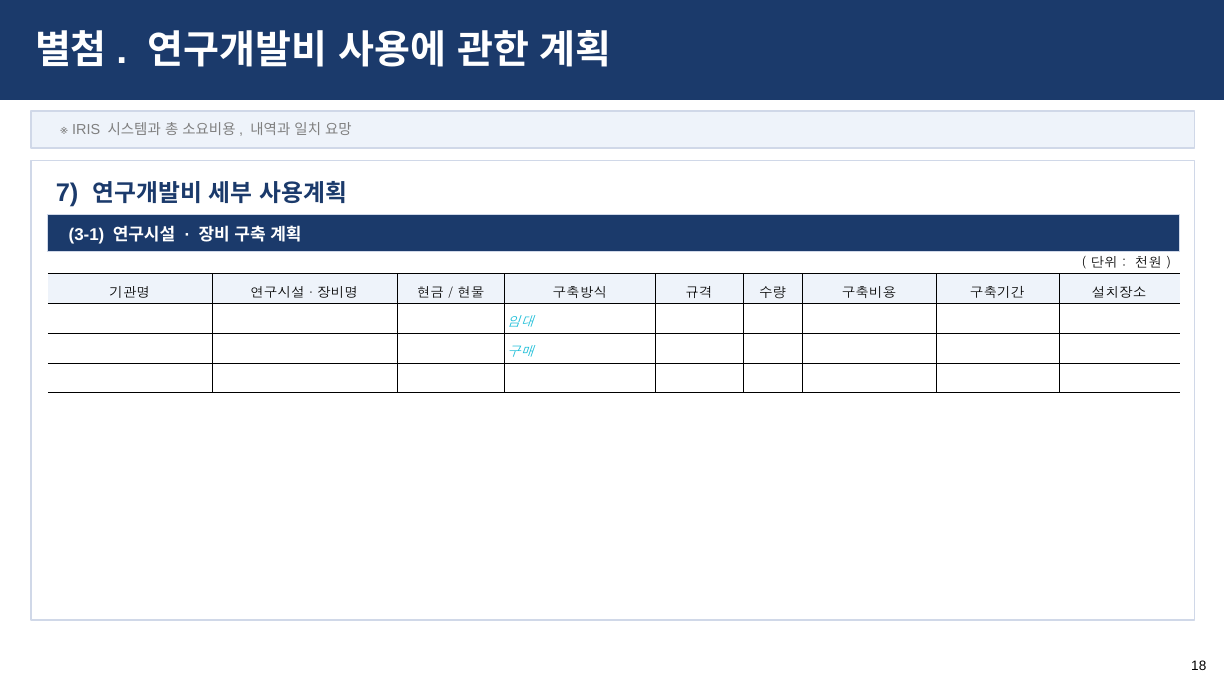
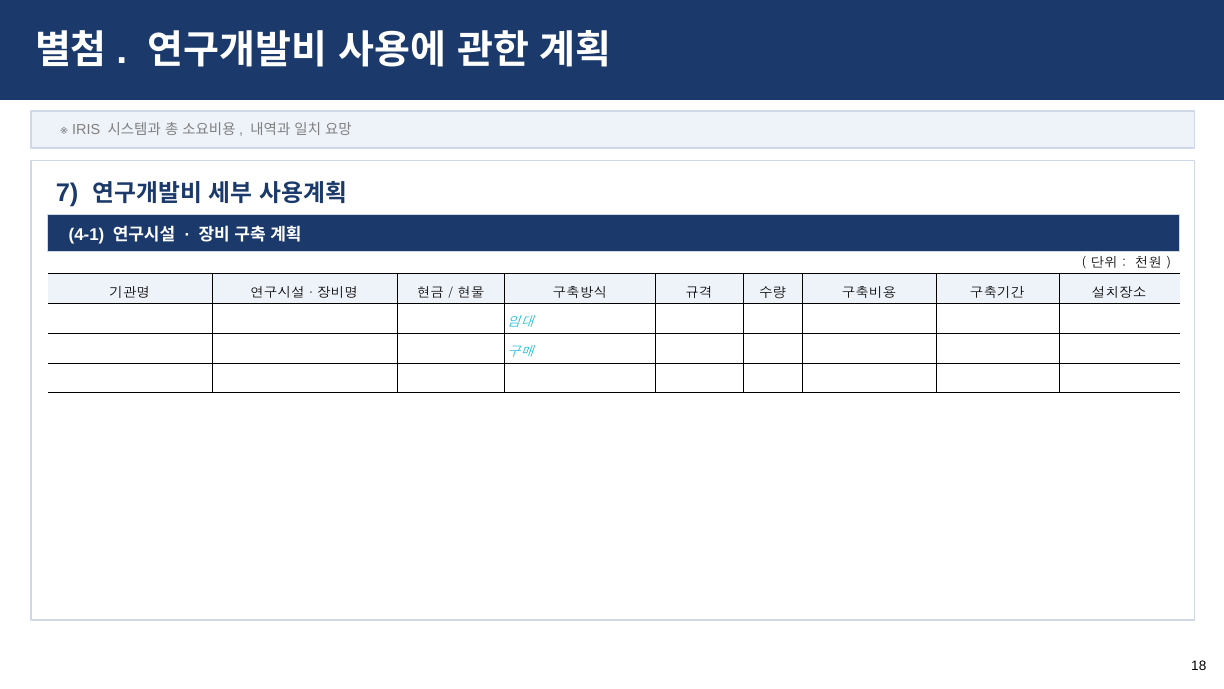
3-1: 3-1 -> 4-1
